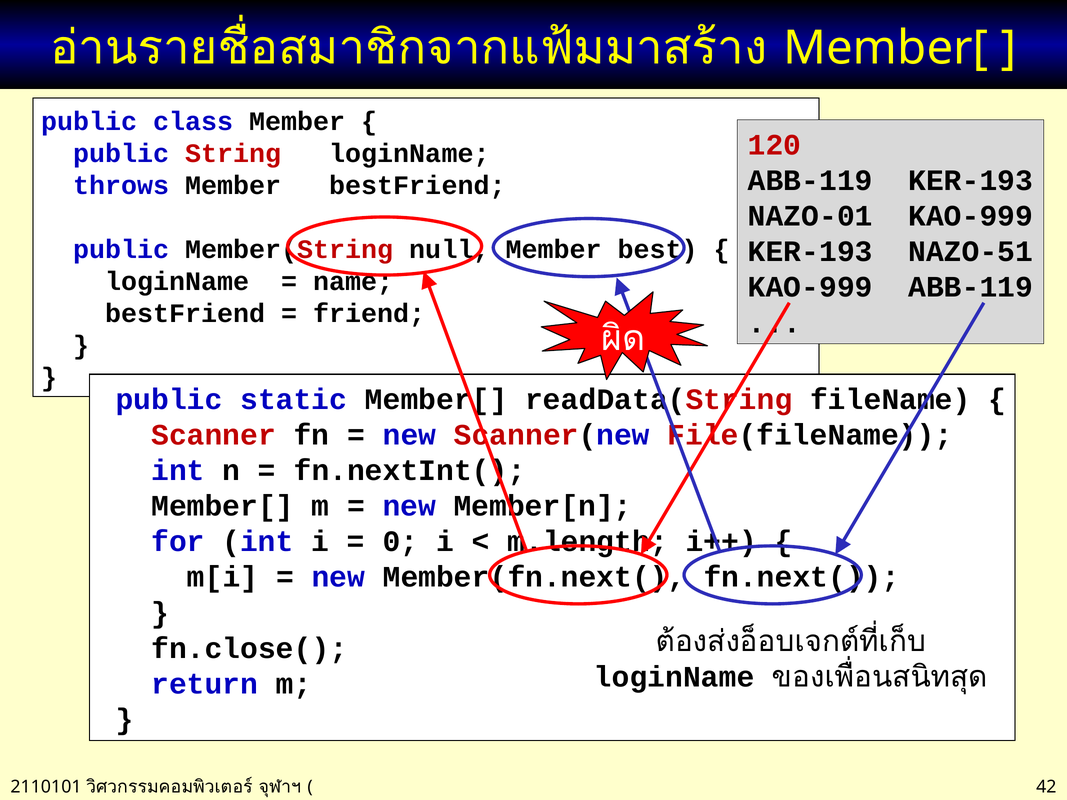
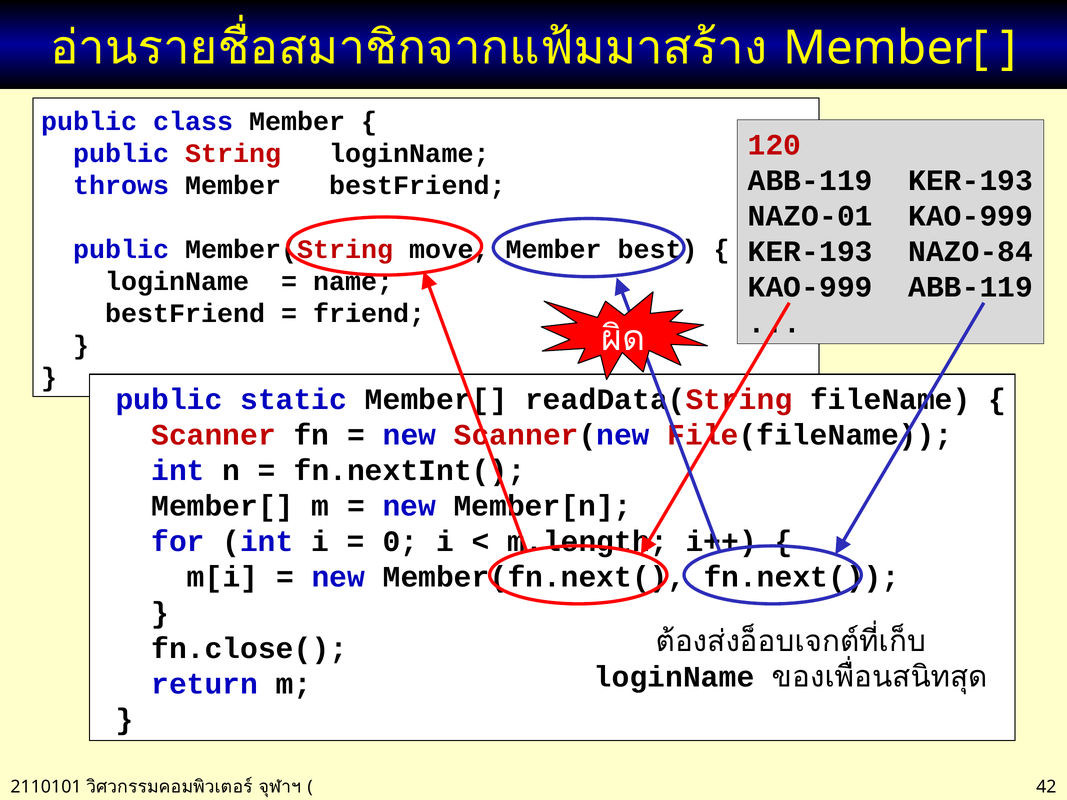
null: null -> move
NAZO-51: NAZO-51 -> NAZO-84
